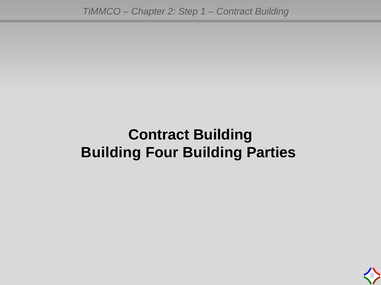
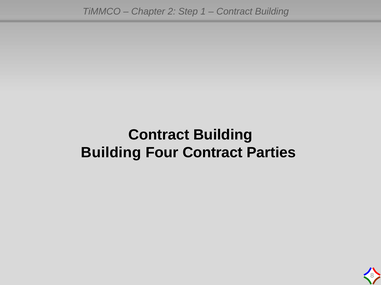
Four Building: Building -> Contract
